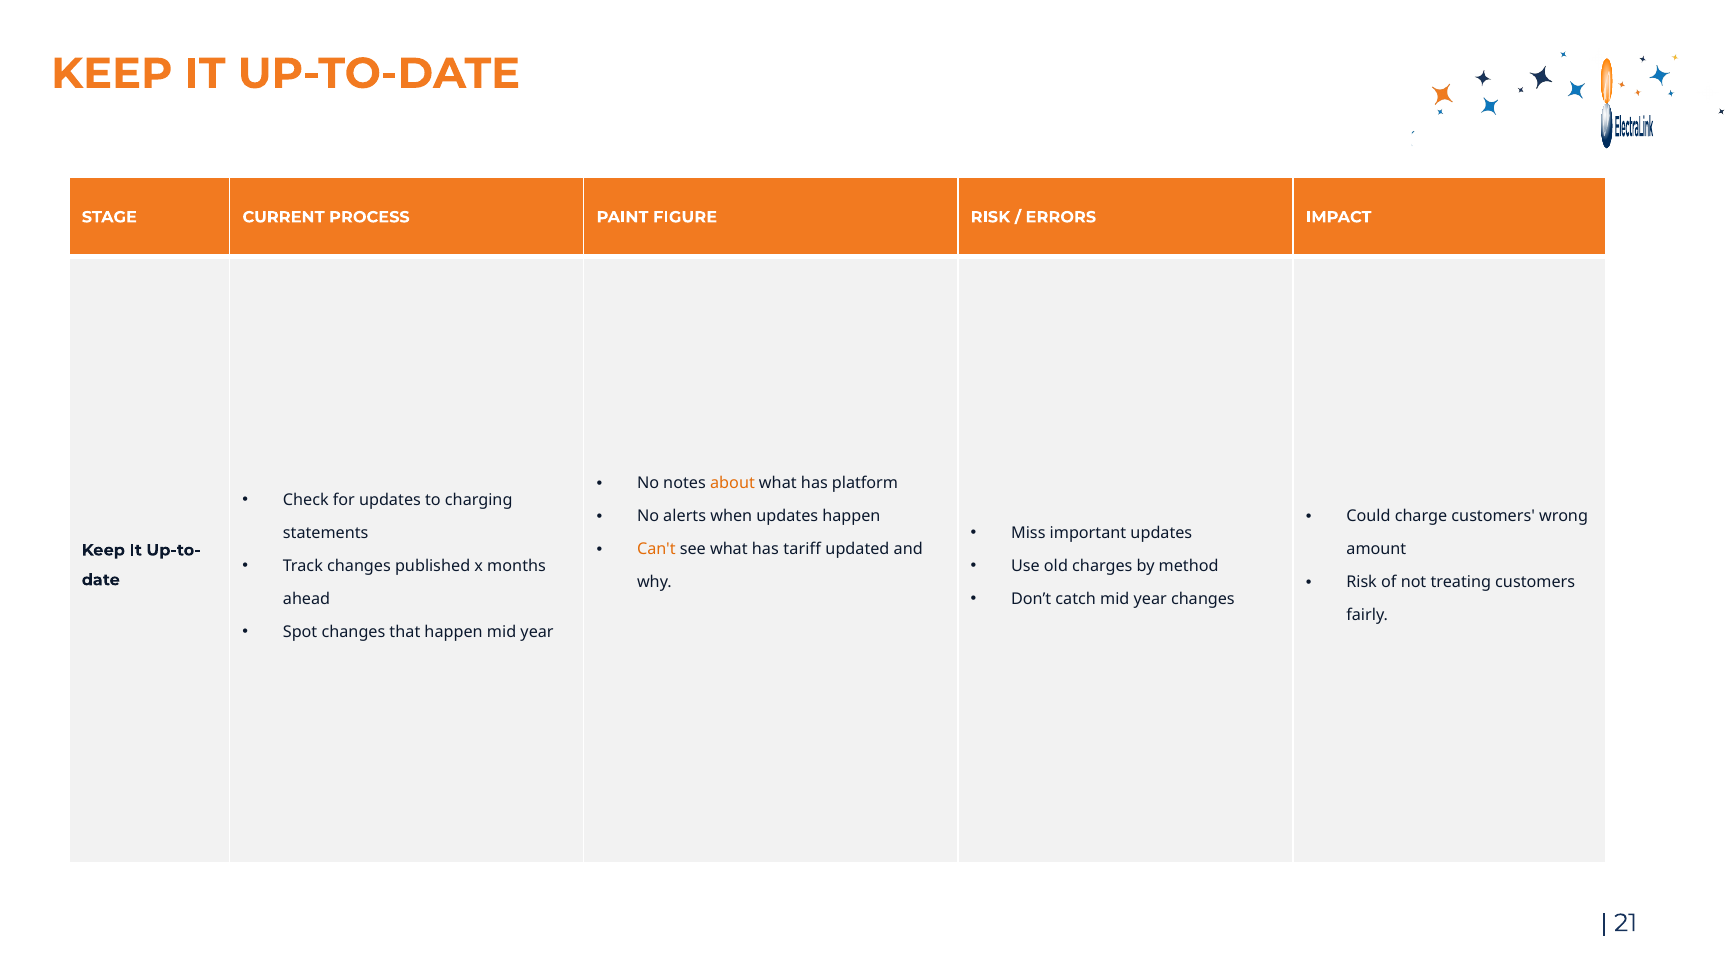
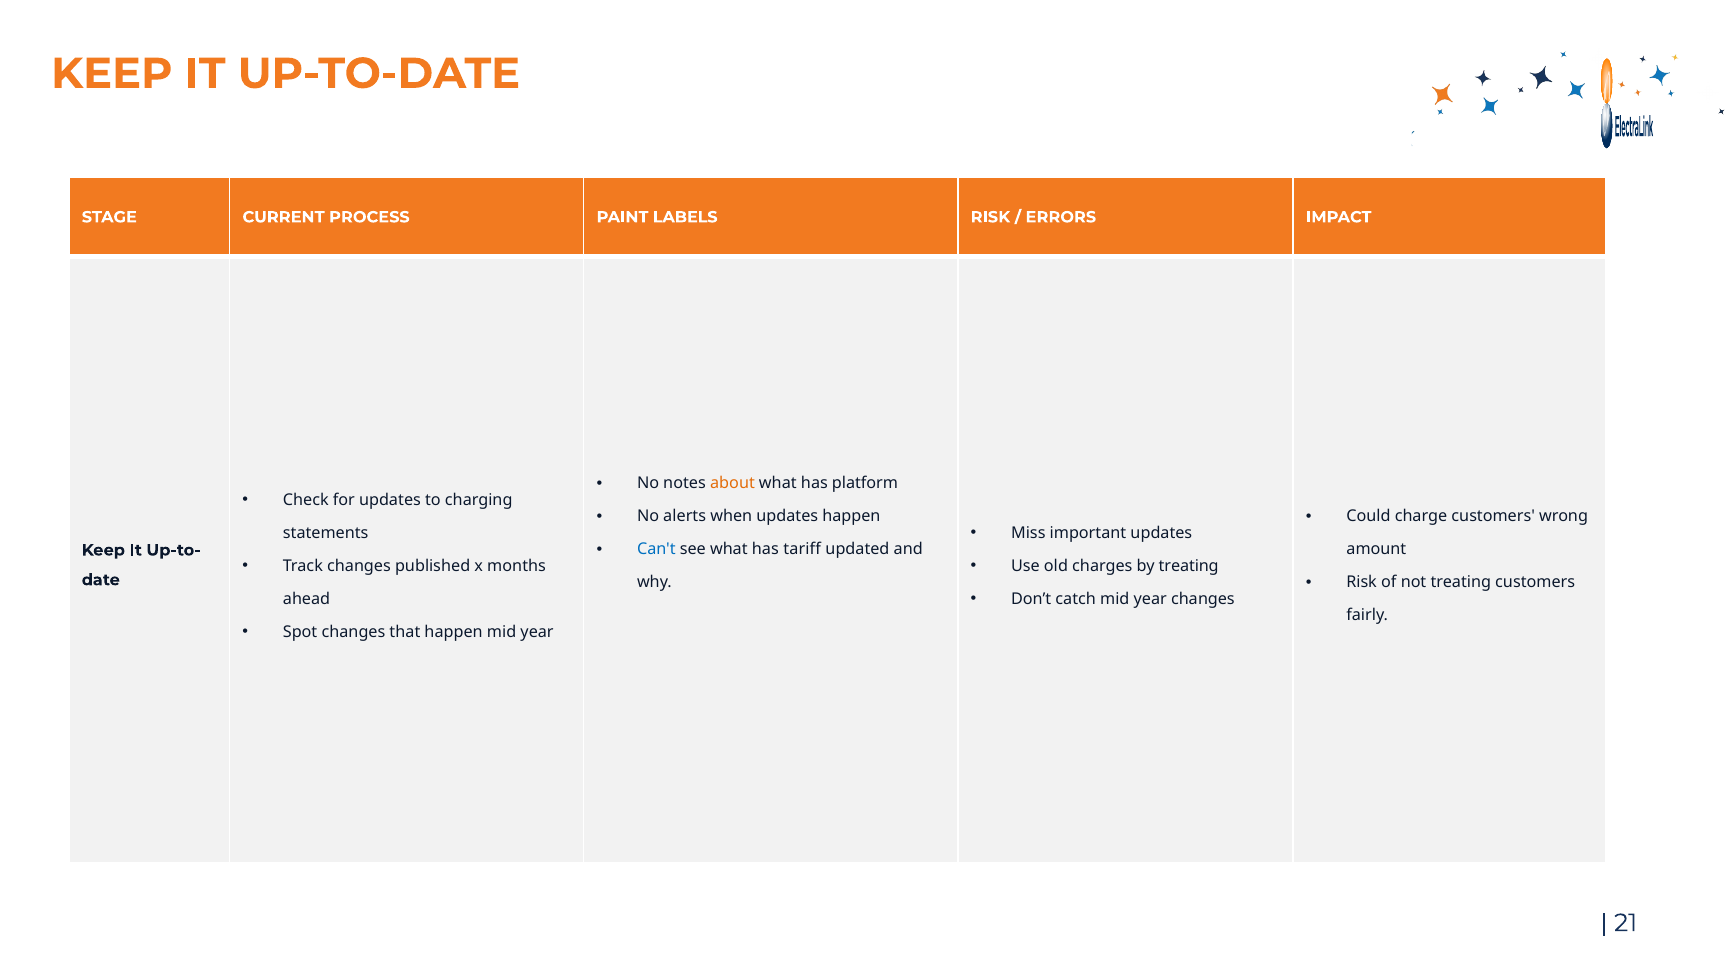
FIGURE: FIGURE -> LABELS
Can't colour: orange -> blue
by method: method -> treating
